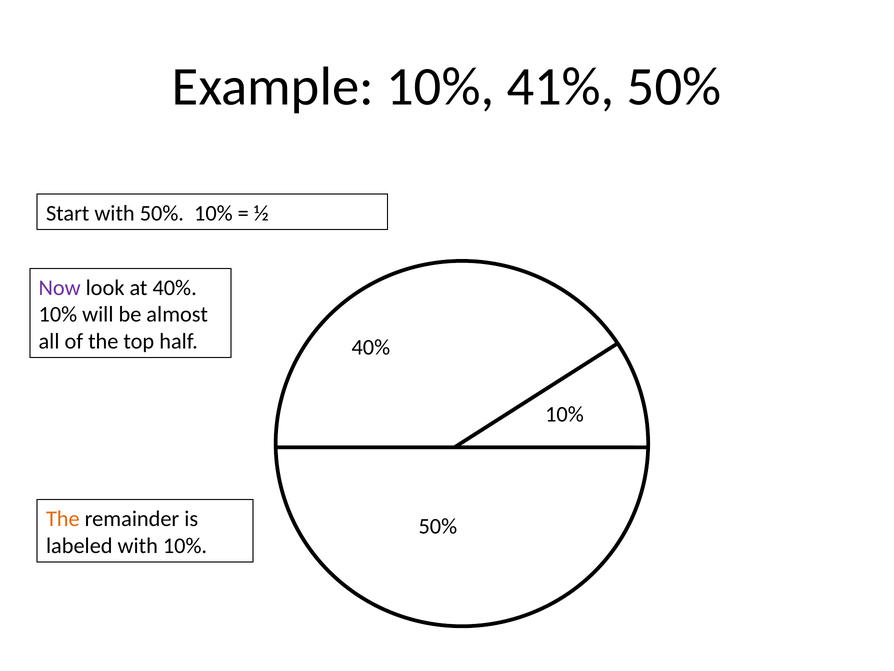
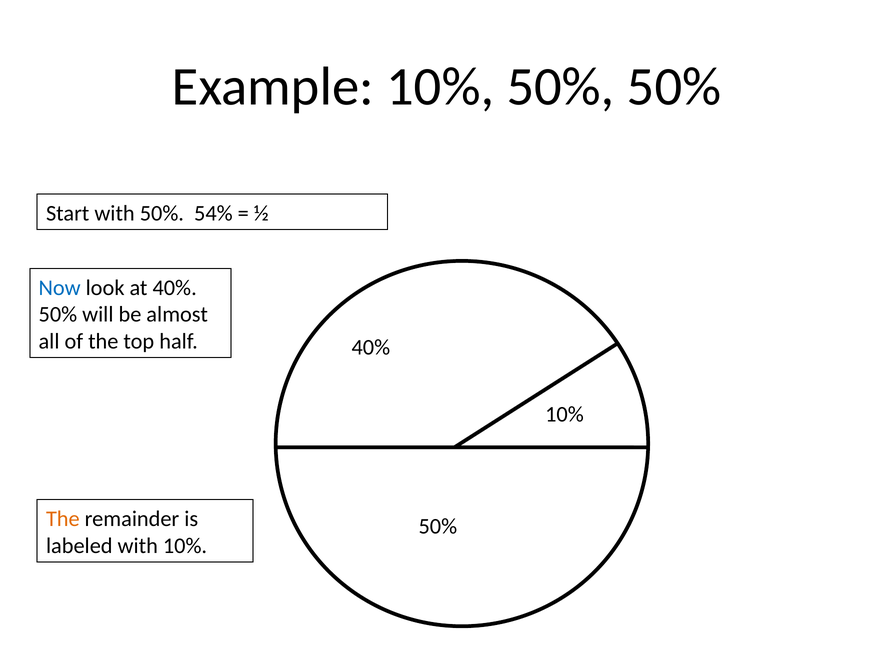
10% 41%: 41% -> 50%
50% 10%: 10% -> 54%
Now colour: purple -> blue
10% at (58, 314): 10% -> 50%
